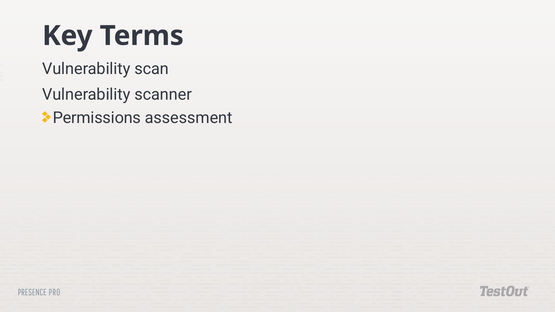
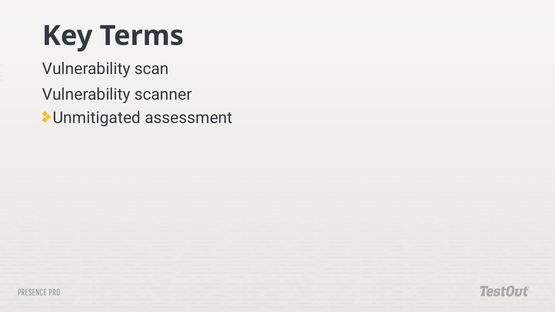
Permissions: Permissions -> Unmitigated
